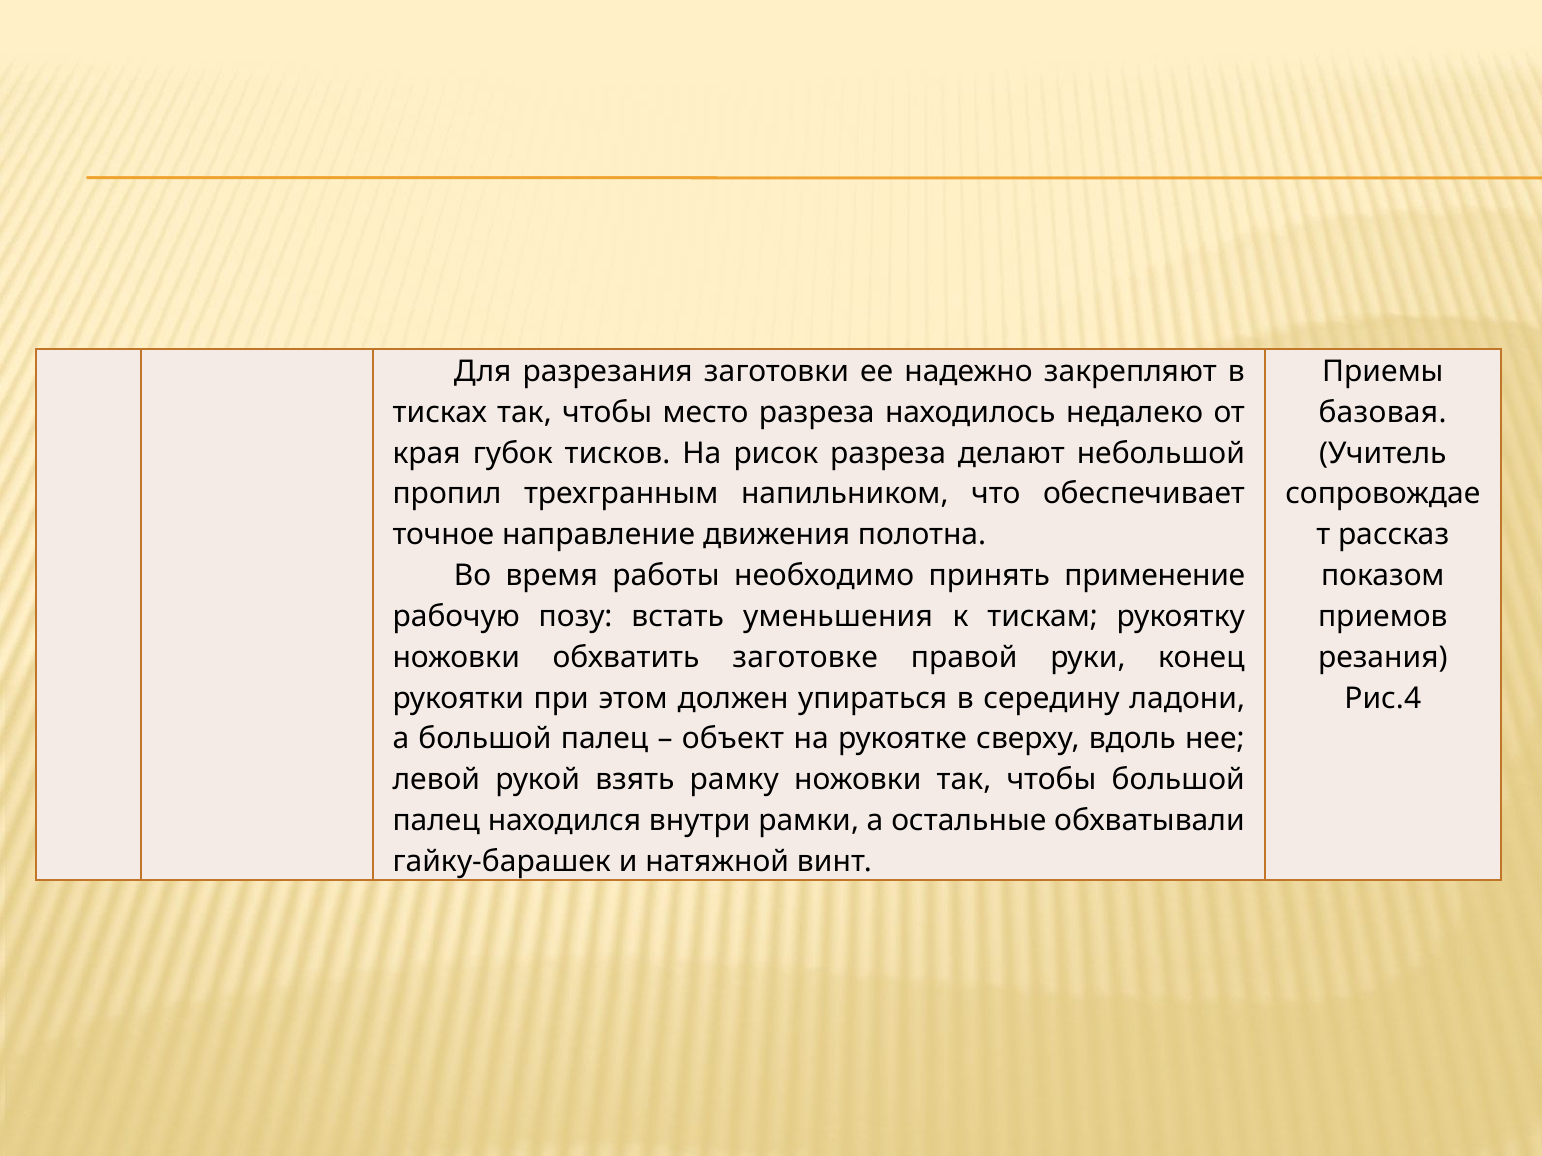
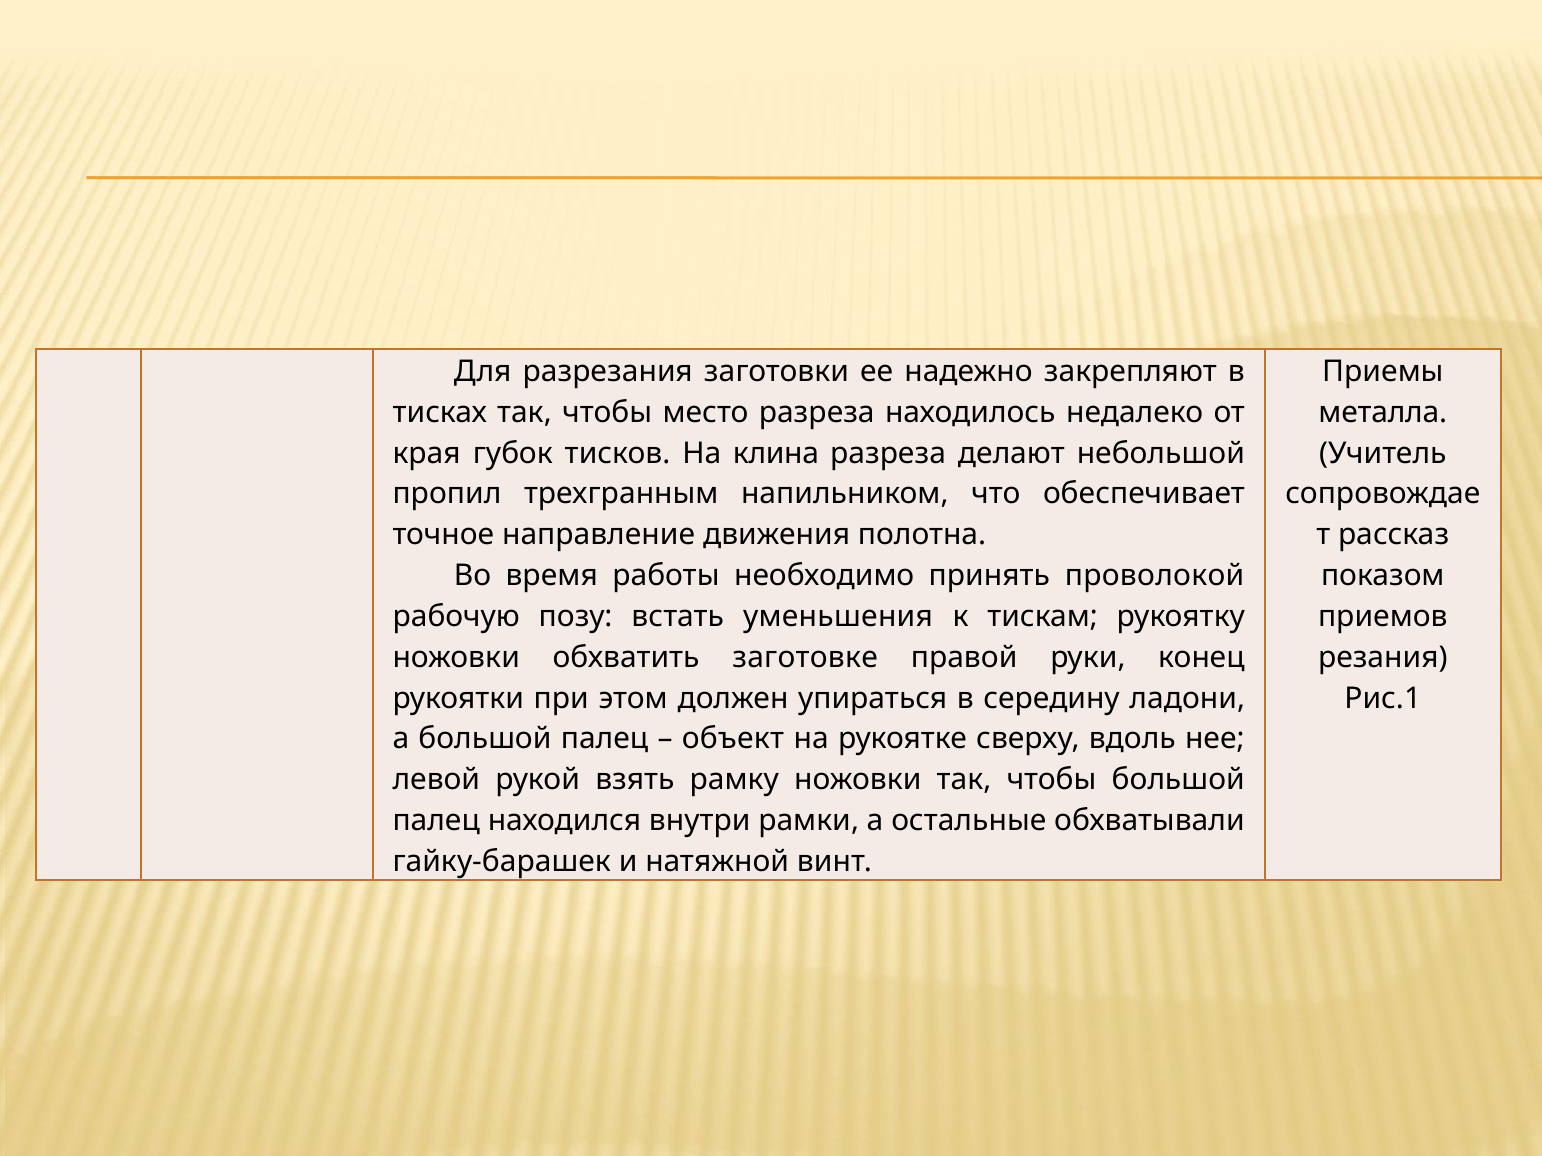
базовая: базовая -> металла
рисок: рисок -> клина
применение: применение -> проволокой
Рис.4: Рис.4 -> Рис.1
